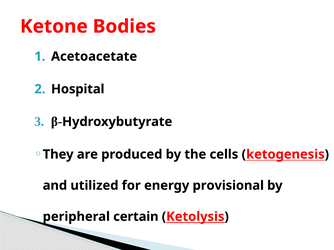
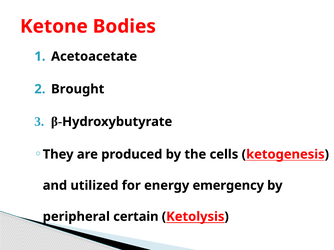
Hospital: Hospital -> Brought
provisional: provisional -> emergency
